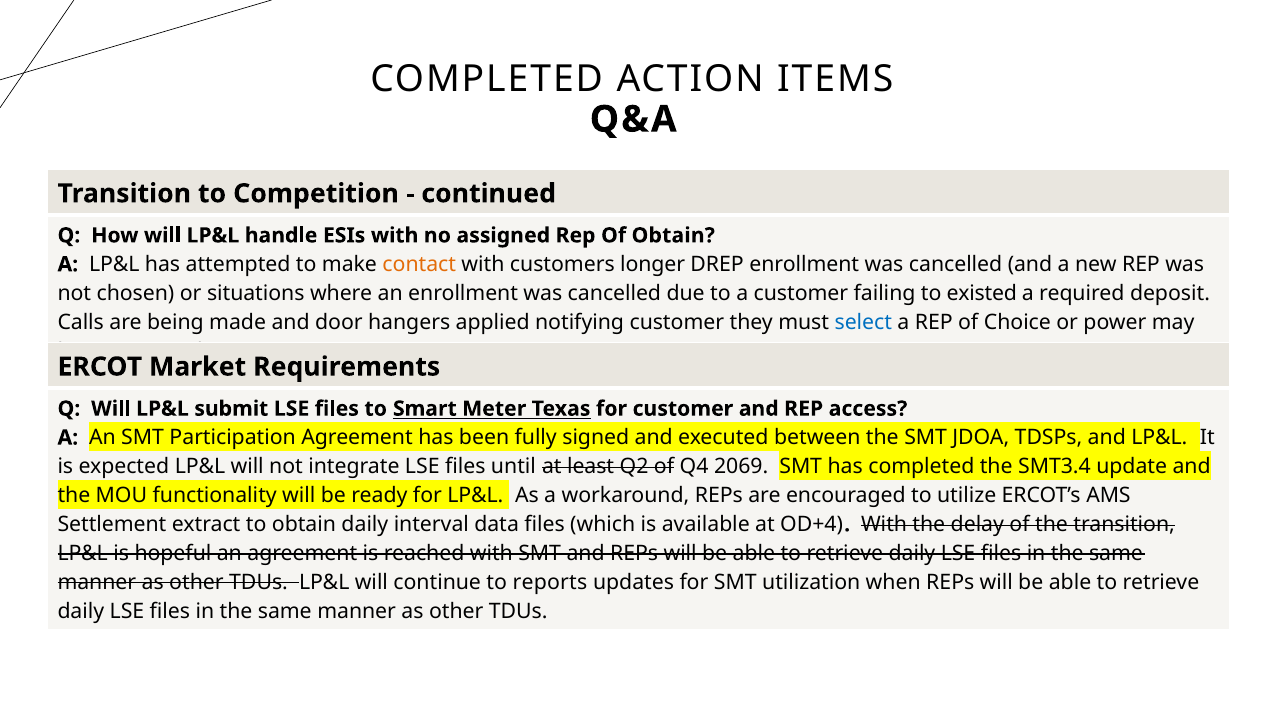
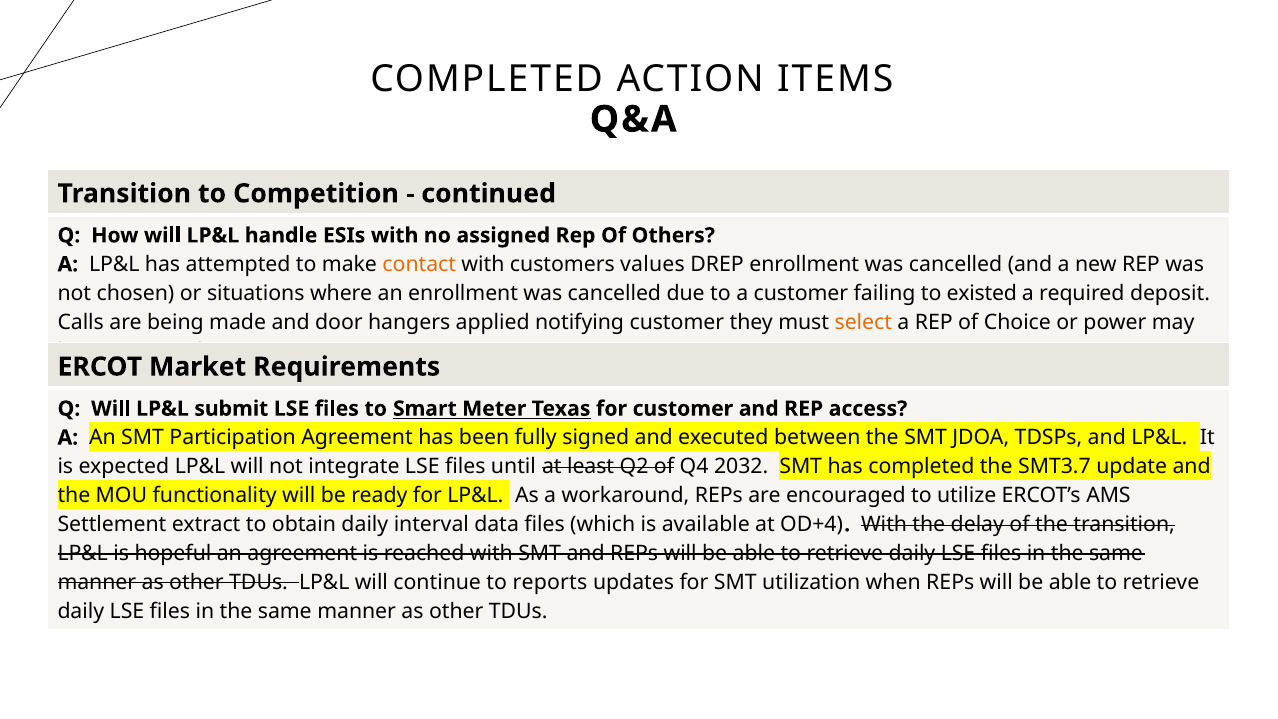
Of Obtain: Obtain -> Others
longer: longer -> values
select colour: blue -> orange
2069: 2069 -> 2032
SMT3.4: SMT3.4 -> SMT3.7
